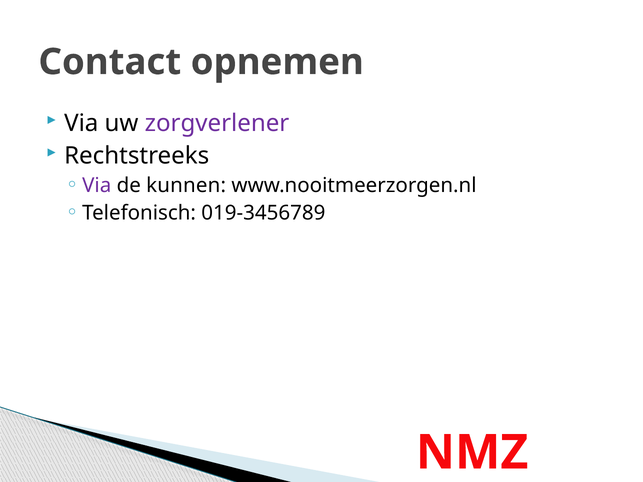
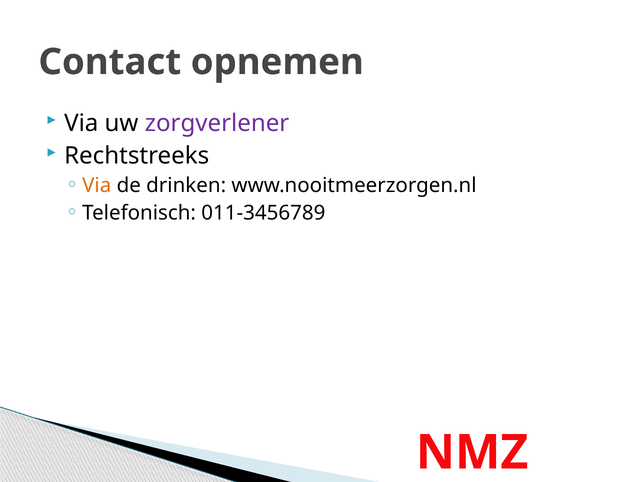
Via at (97, 185) colour: purple -> orange
kunnen: kunnen -> drinken
019-3456789: 019-3456789 -> 011-3456789
